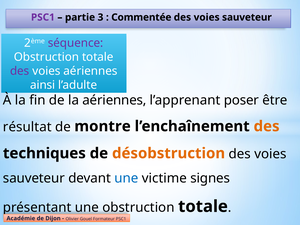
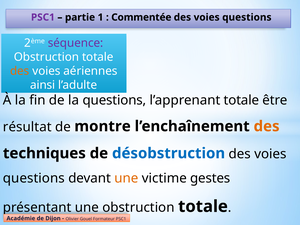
3: 3 -> 1
sauveteur at (247, 17): sauveteur -> questions
des at (20, 71) colour: purple -> orange
la aériennes: aériennes -> questions
l’apprenant poser: poser -> totale
désobstruction colour: orange -> blue
sauveteur at (34, 178): sauveteur -> questions
une at (126, 178) colour: blue -> orange
signes: signes -> gestes
